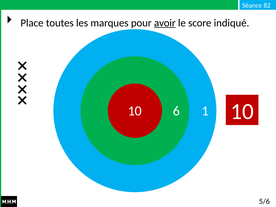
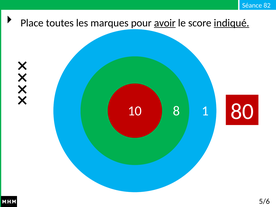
indiqué underline: none -> present
6: 6 -> 8
1 10: 10 -> 80
